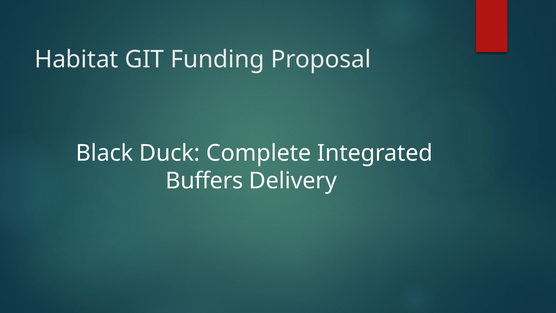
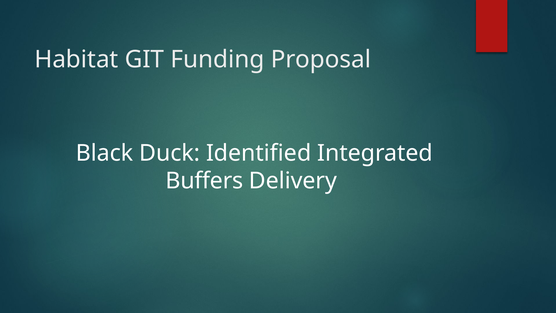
Complete: Complete -> Identified
